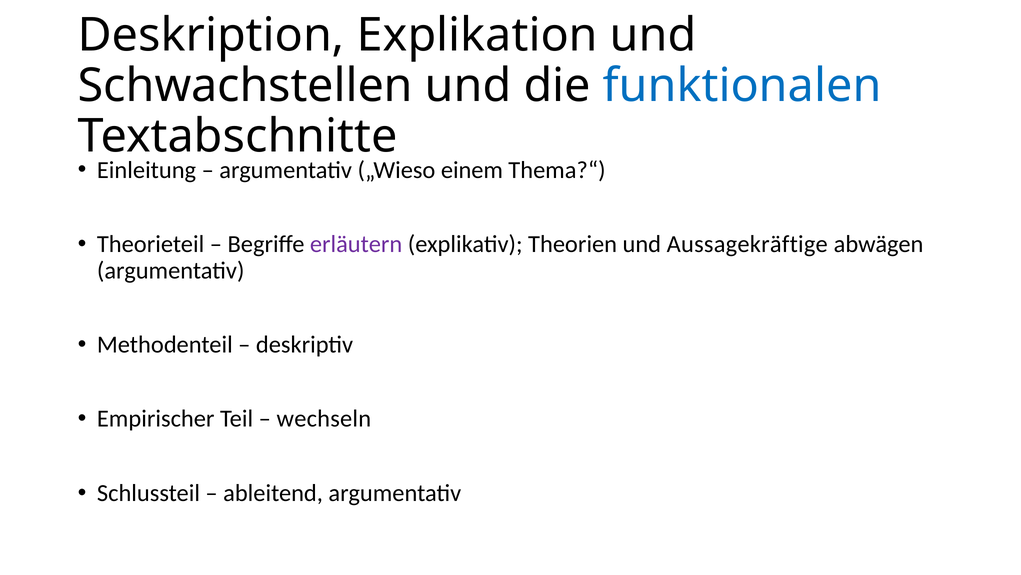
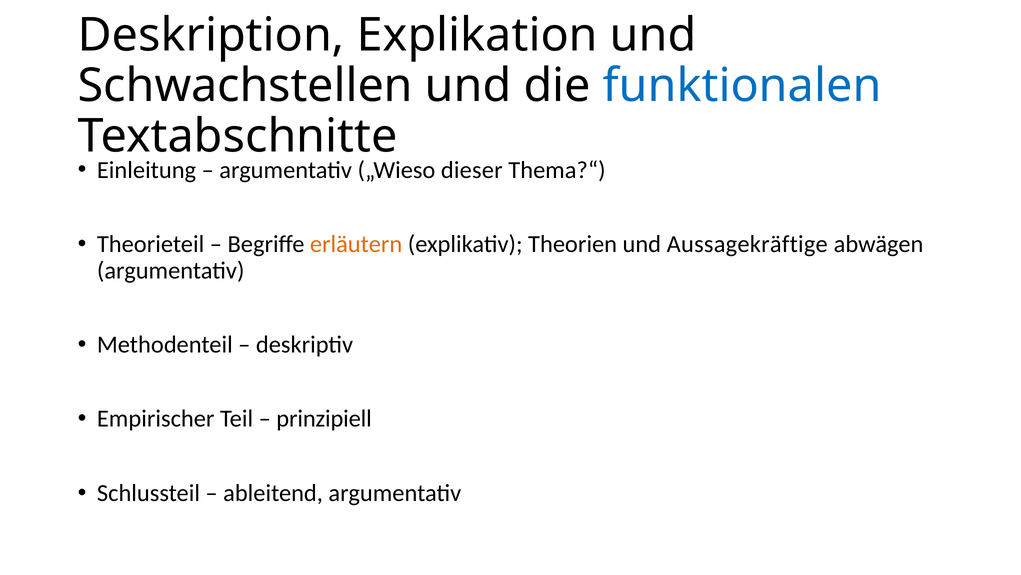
einem: einem -> dieser
erläutern colour: purple -> orange
wechseln: wechseln -> prinzipiell
